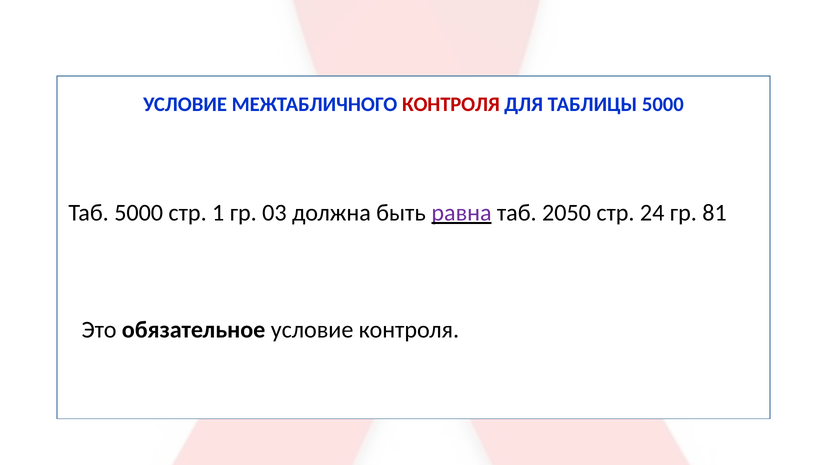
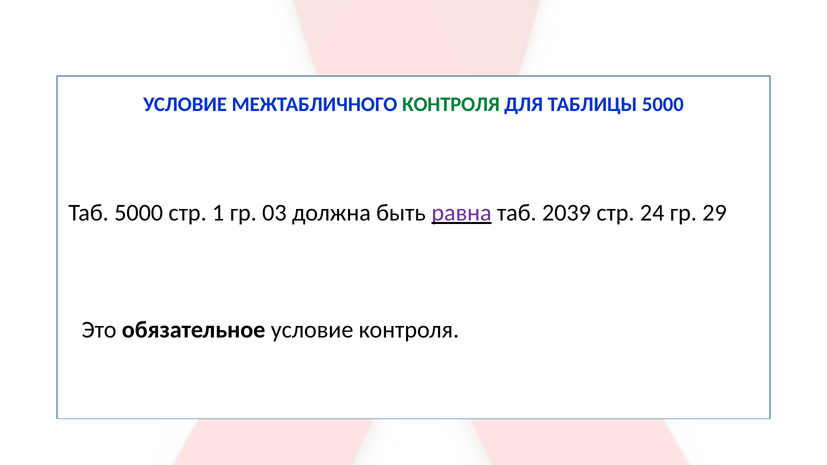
КОНТРОЛЯ at (451, 105) colour: red -> green
2050: 2050 -> 2039
81: 81 -> 29
